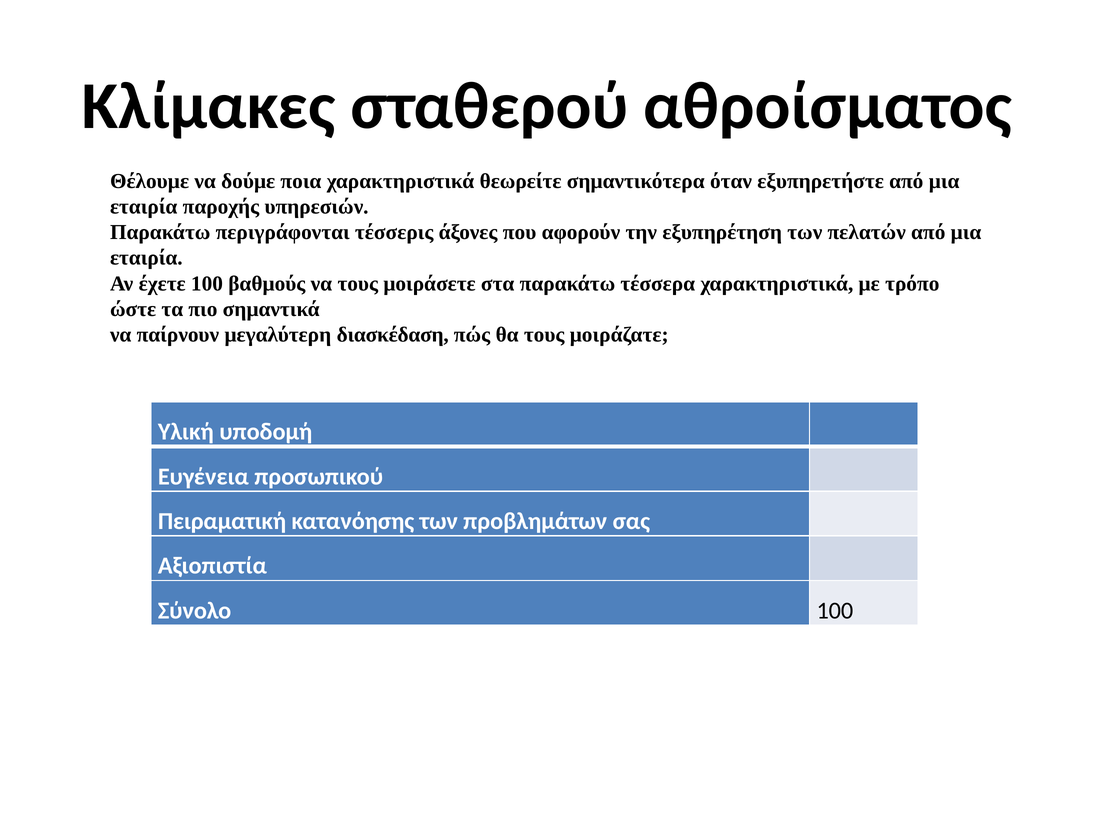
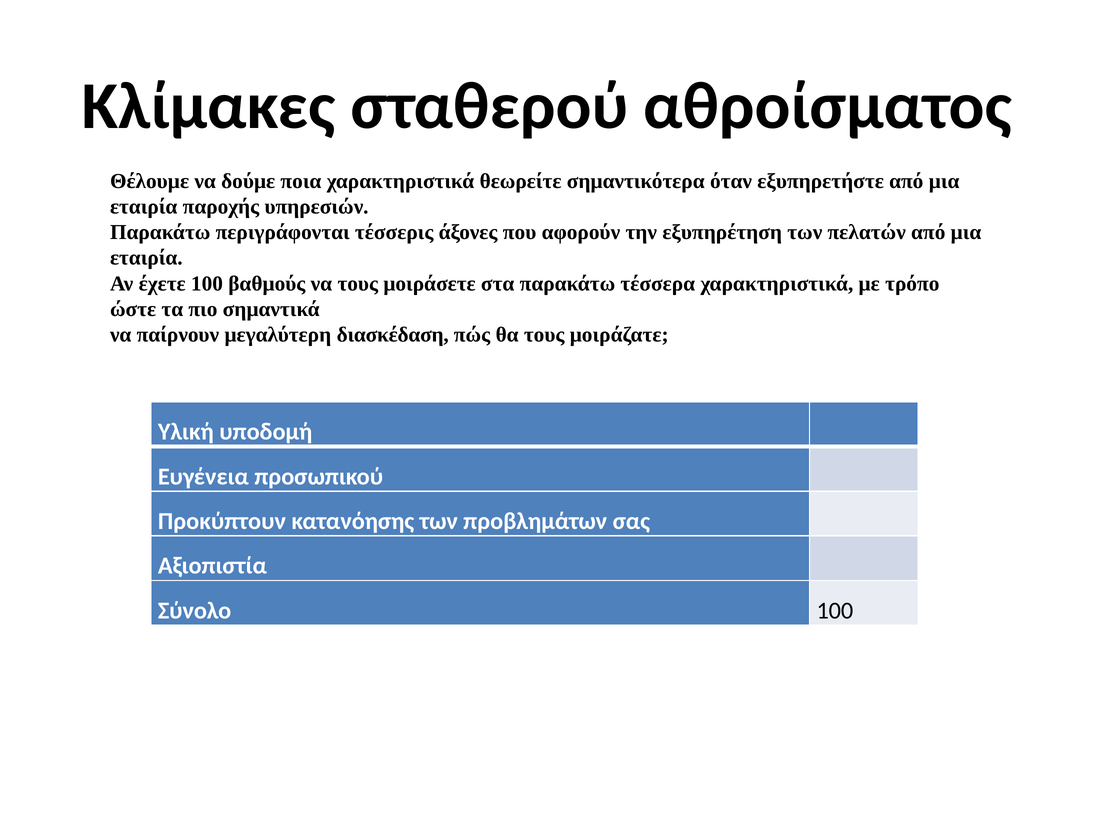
Πειραματική: Πειραματική -> Προκύπτουν
